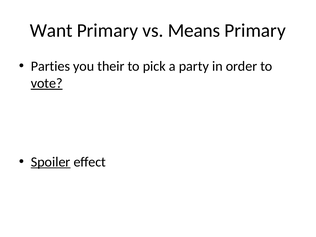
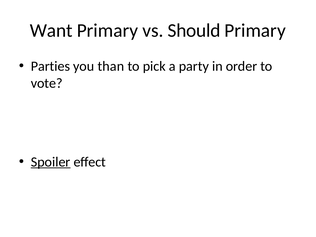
Means: Means -> Should
their: their -> than
vote underline: present -> none
